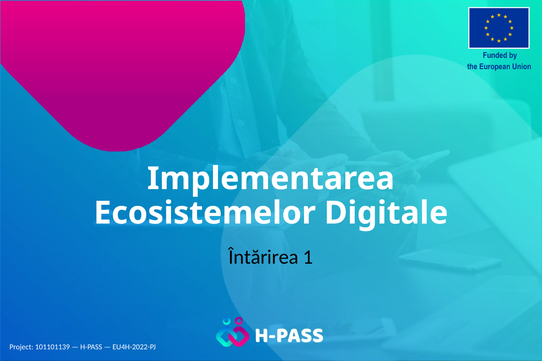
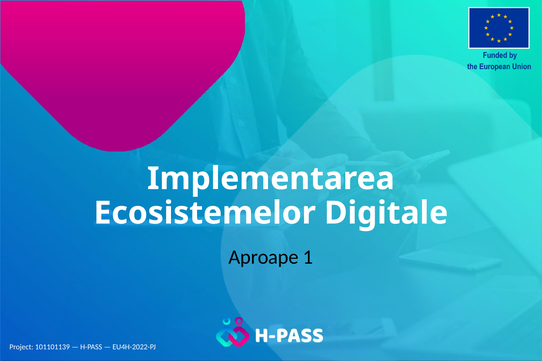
Întărirea: Întărirea -> Aproape
